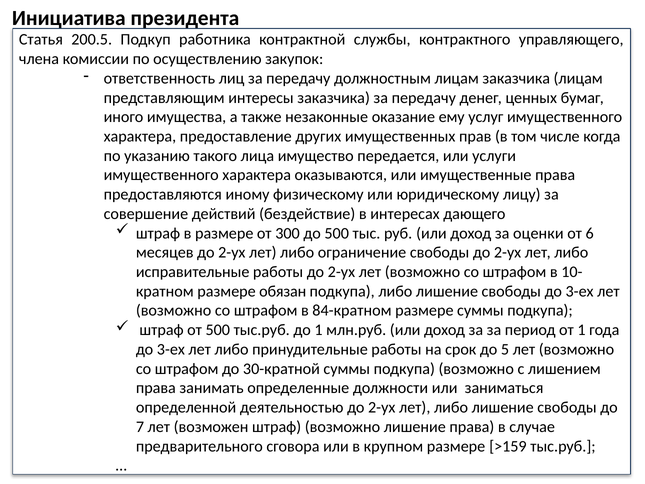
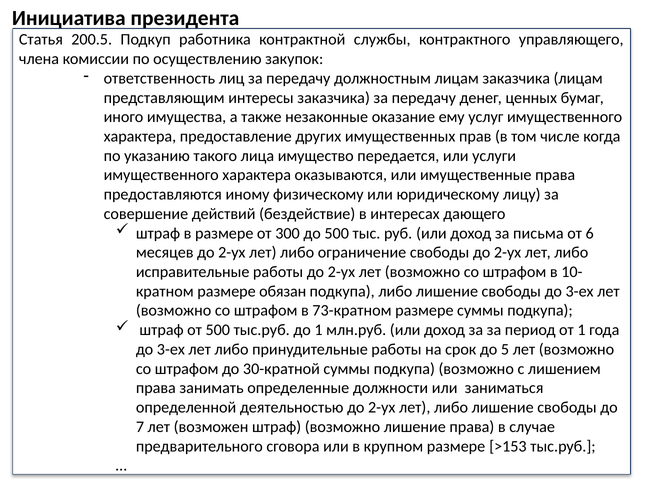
оценки: оценки -> письма
84-кратном: 84-кратном -> 73-кратном
>159: >159 -> >153
